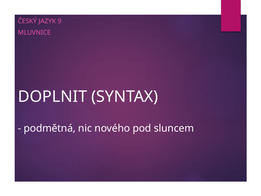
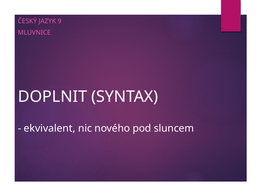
podmětná: podmětná -> ekvivalent
